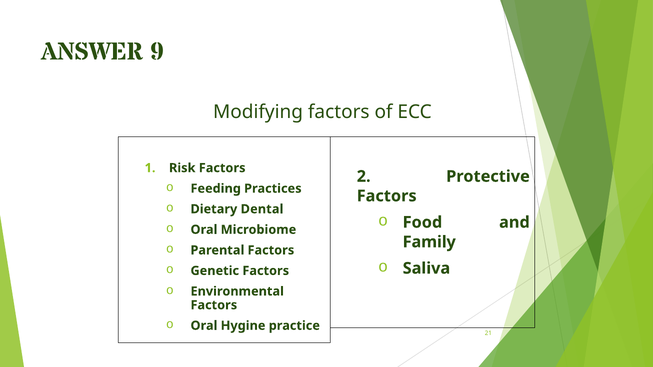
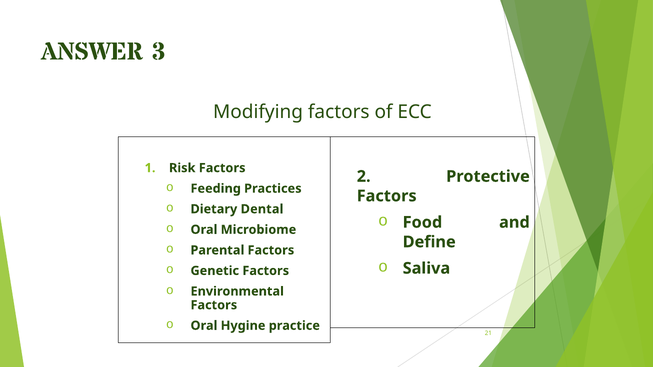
9: 9 -> 3
Family: Family -> Define
